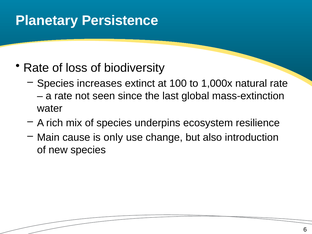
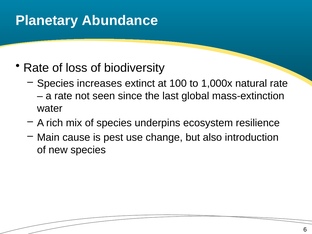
Persistence: Persistence -> Abundance
only: only -> pest
